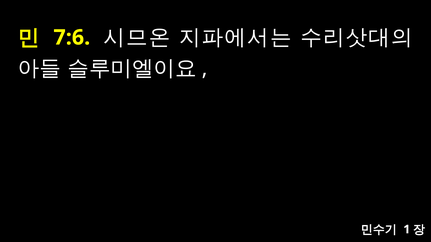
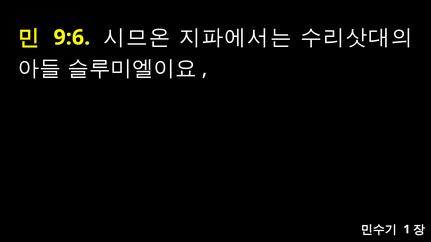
7:6: 7:6 -> 9:6
